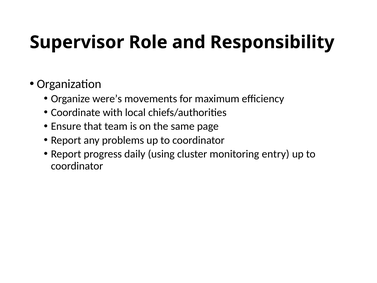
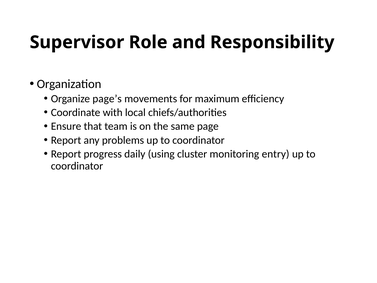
were’s: were’s -> page’s
